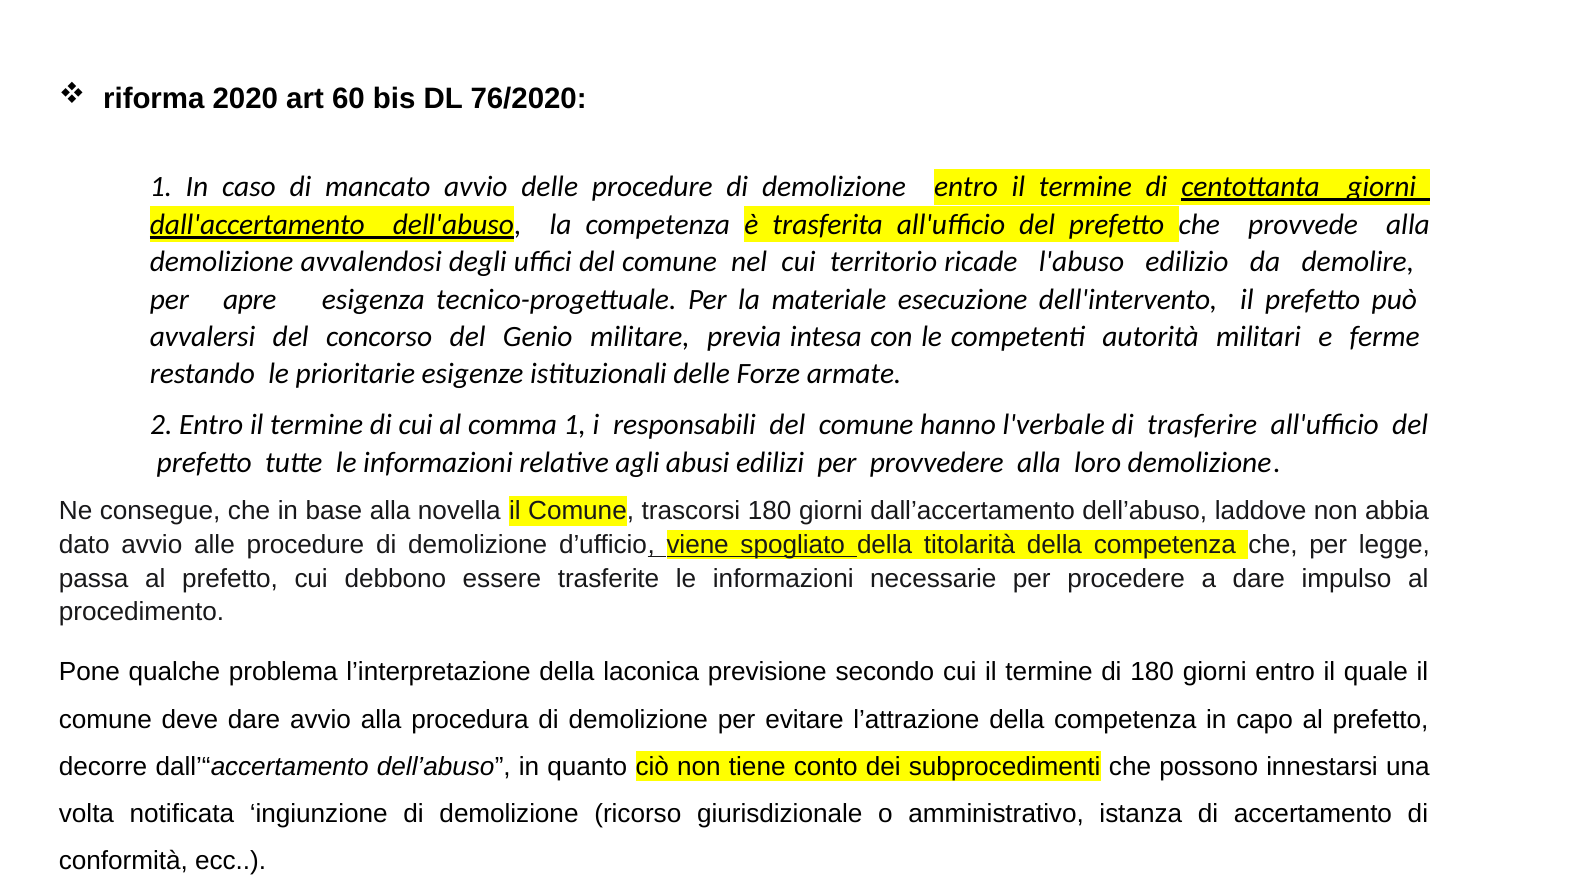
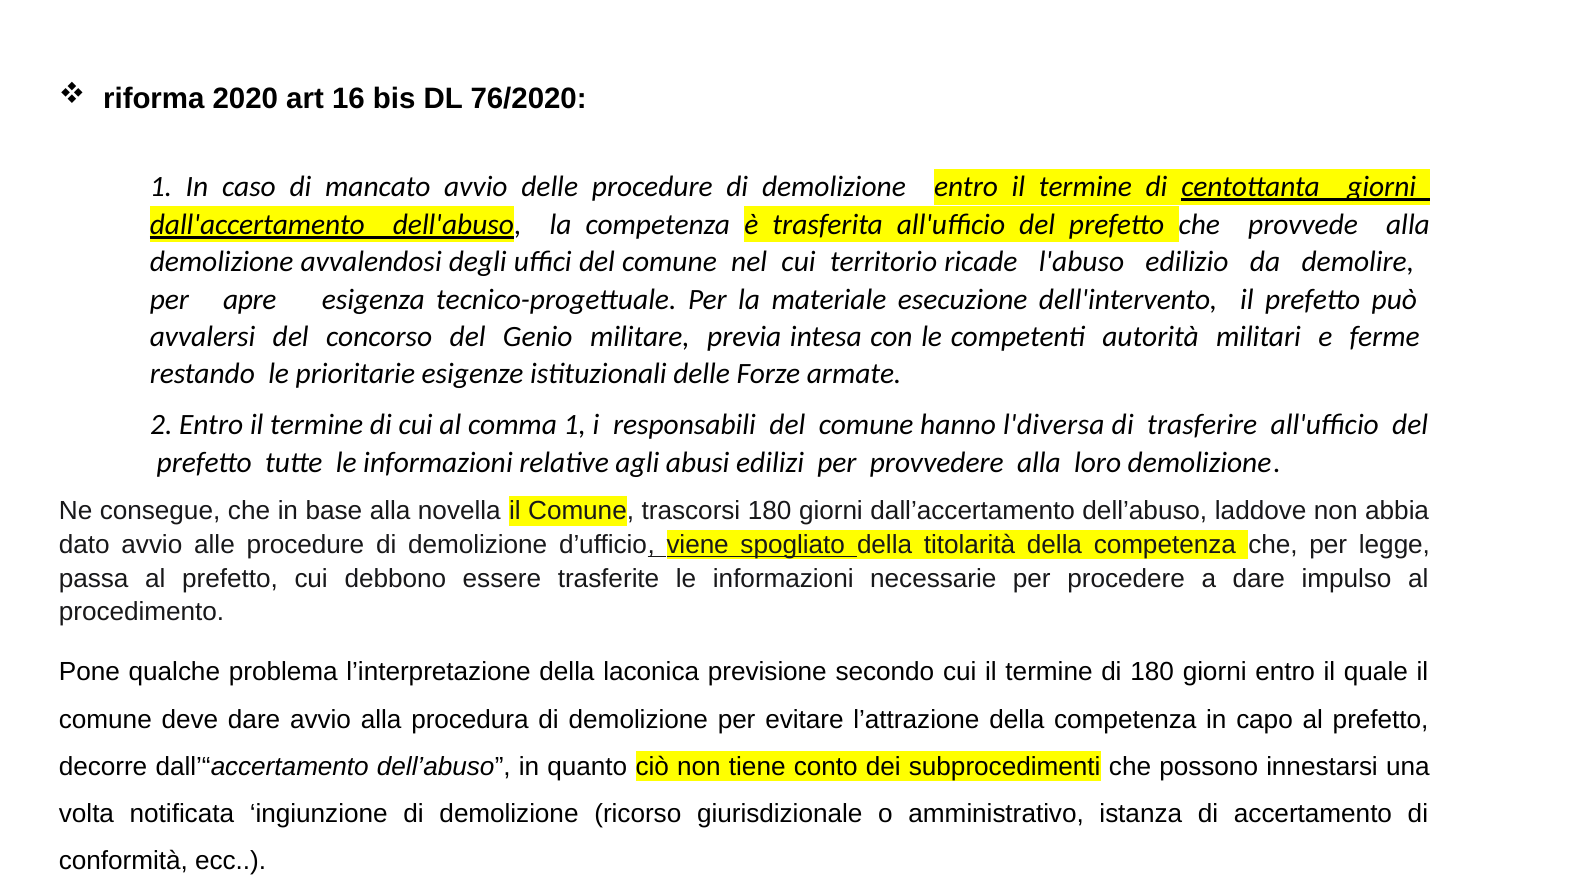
60: 60 -> 16
l'verbale: l'verbale -> l'diversa
